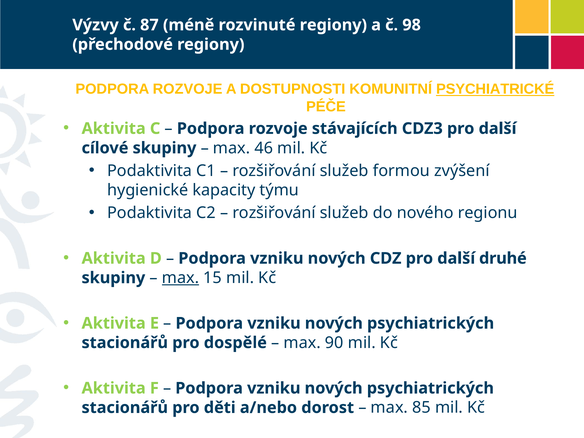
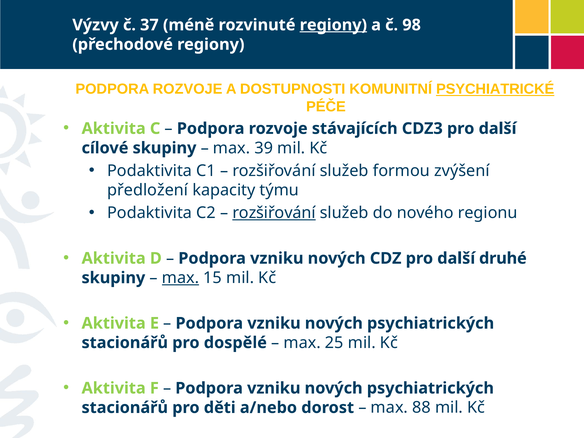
87: 87 -> 37
regiony at (333, 25) underline: none -> present
46: 46 -> 39
hygienické: hygienické -> předložení
rozšiřování at (274, 213) underline: none -> present
90: 90 -> 25
85: 85 -> 88
